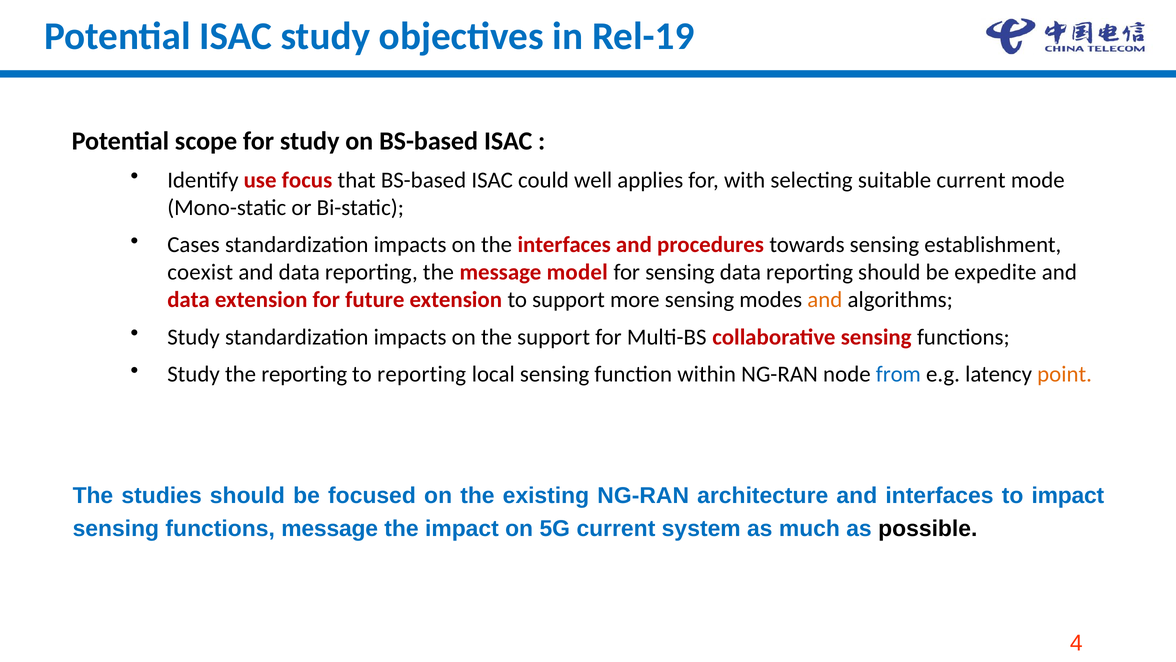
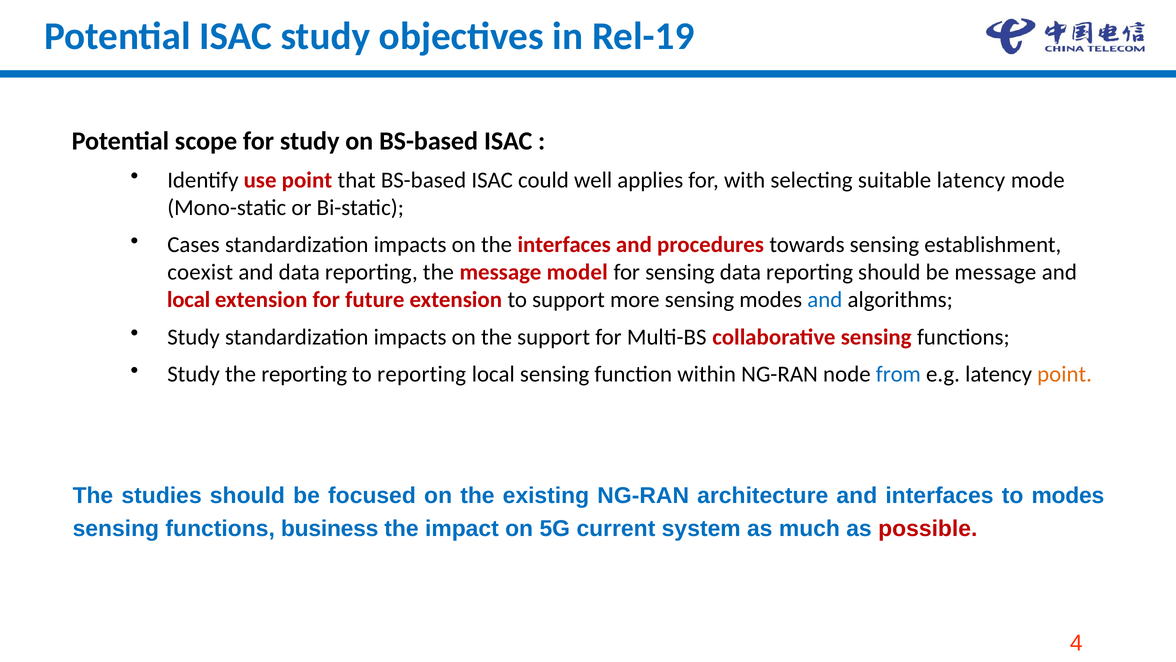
use focus: focus -> point
suitable current: current -> latency
be expedite: expedite -> message
data at (189, 300): data -> local
and at (825, 300) colour: orange -> blue
to impact: impact -> modes
functions message: message -> business
possible colour: black -> red
